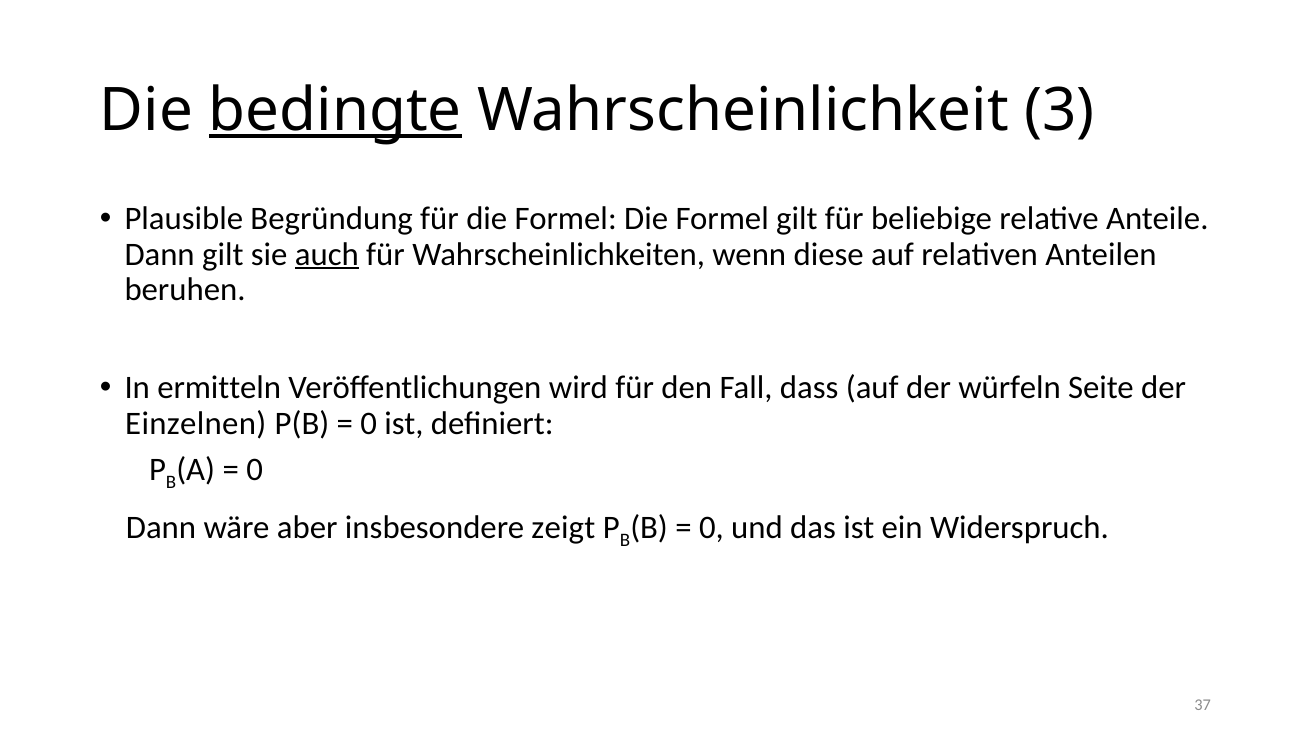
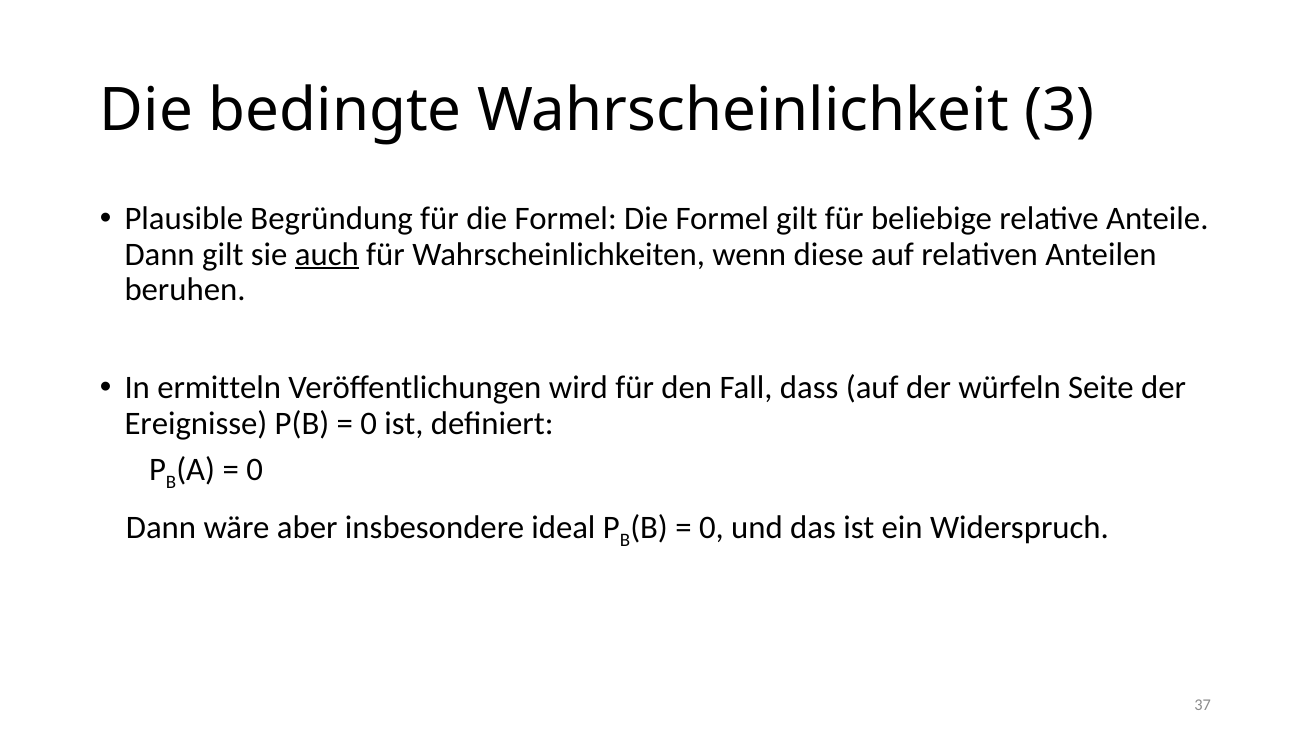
bedingte underline: present -> none
Einzelnen: Einzelnen -> Ereignisse
zeigt: zeigt -> ideal
